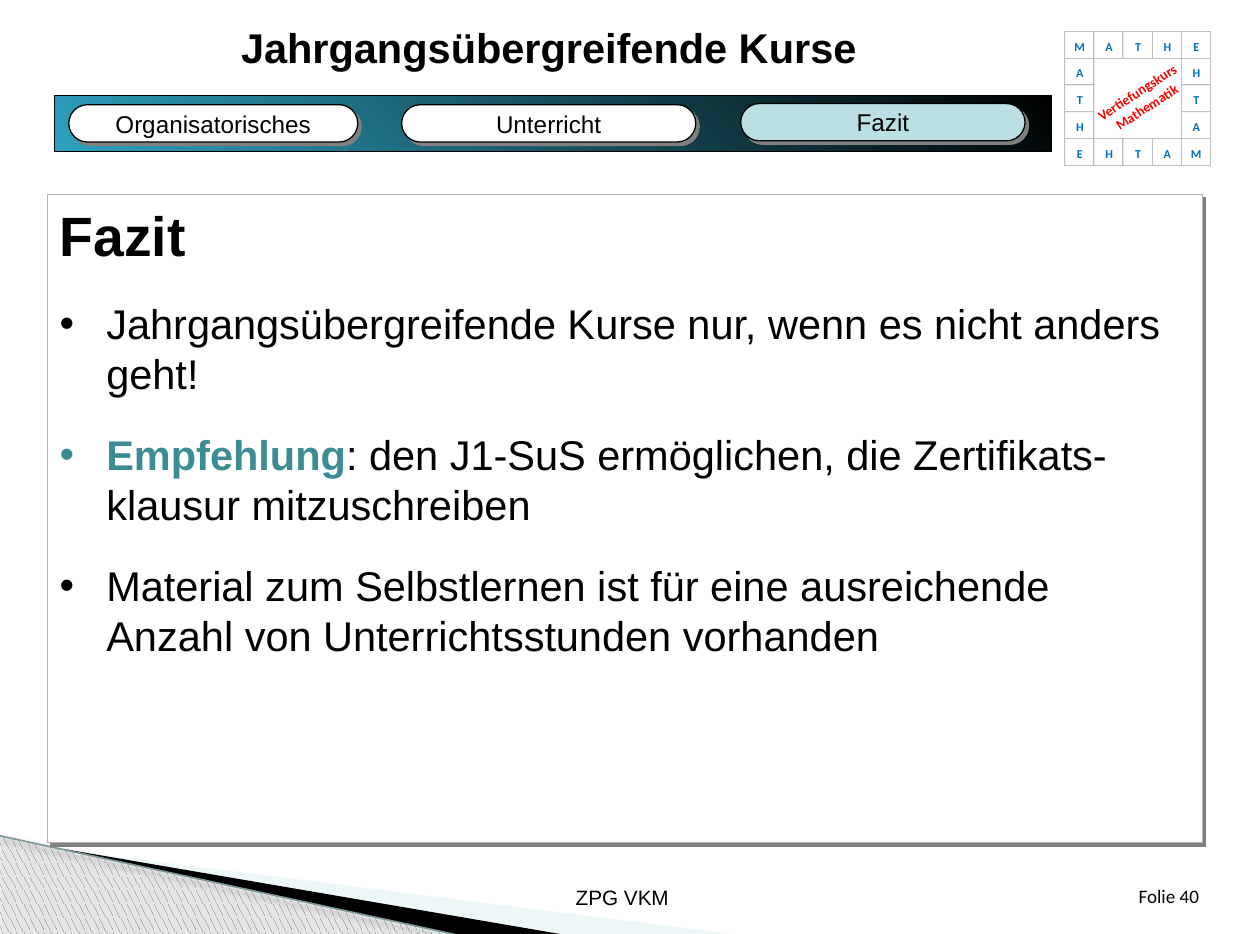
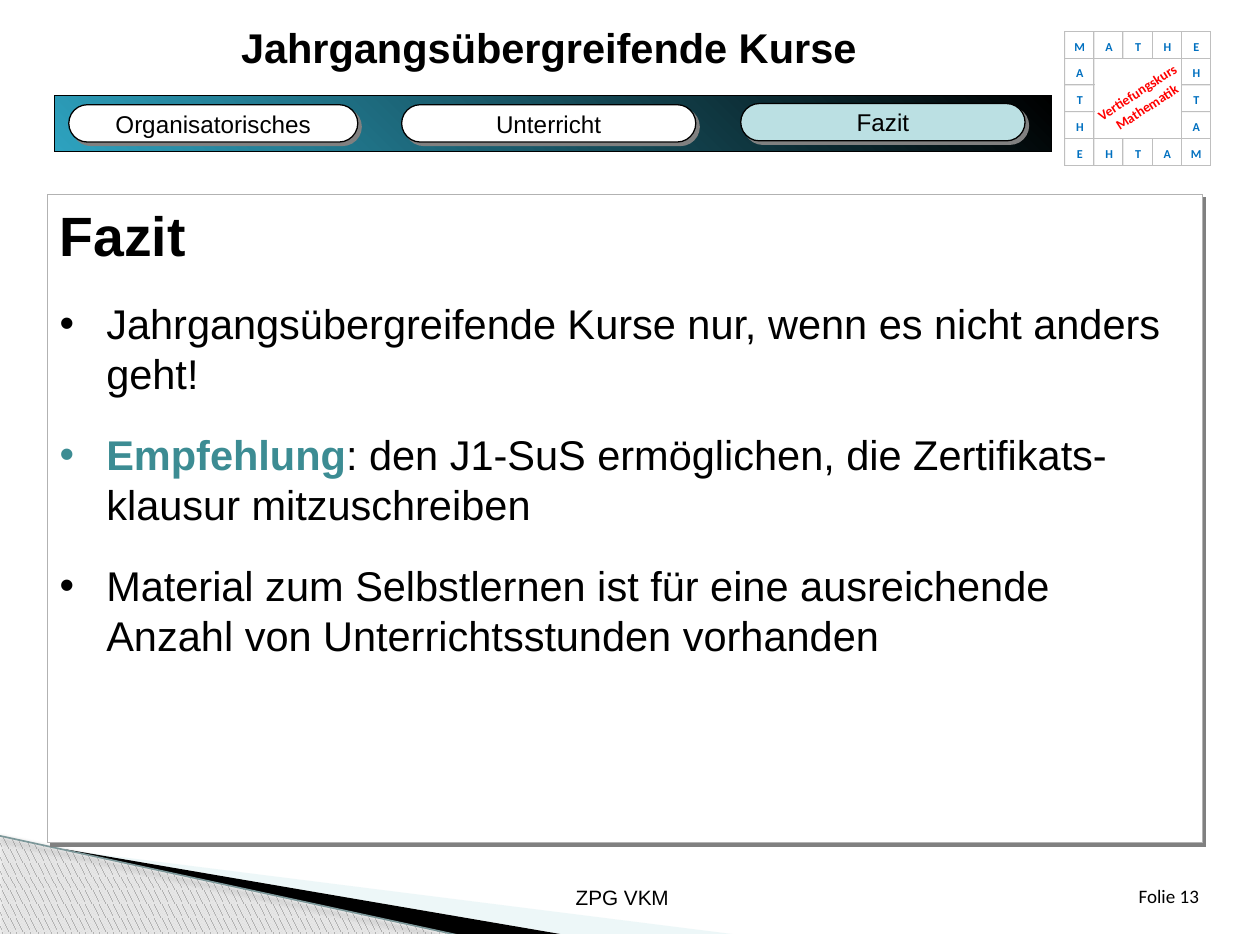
40: 40 -> 13
